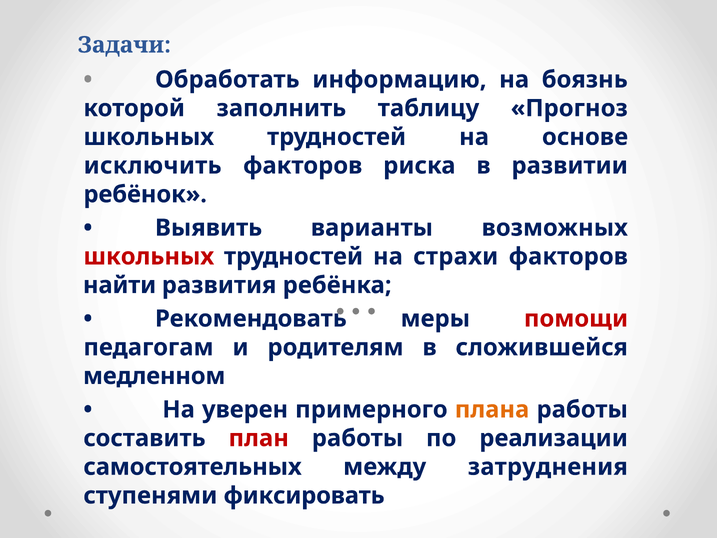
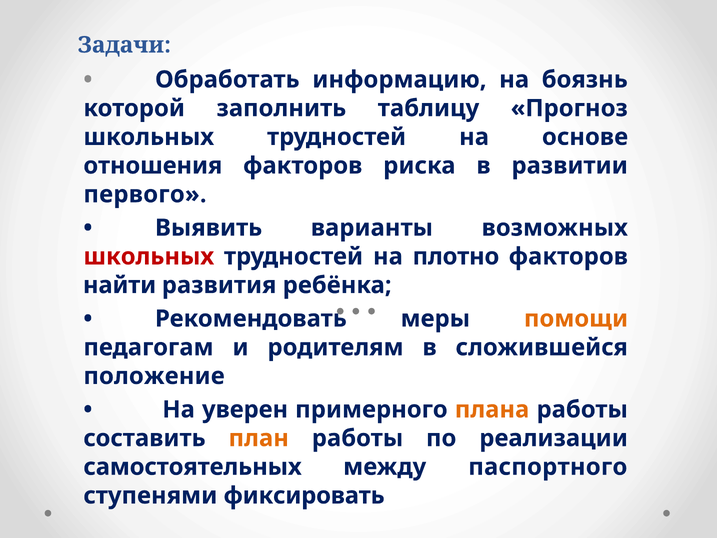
исключить: исключить -> отношения
ребёнок: ребёнок -> первого
страхи: страхи -> плотно
помощи colour: red -> orange
медленном: медленном -> положение
план colour: red -> orange
затруднения: затруднения -> паспортного
